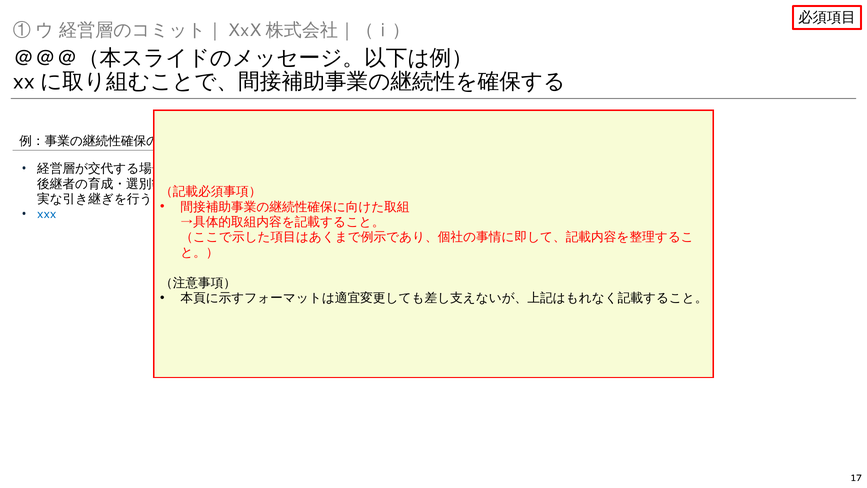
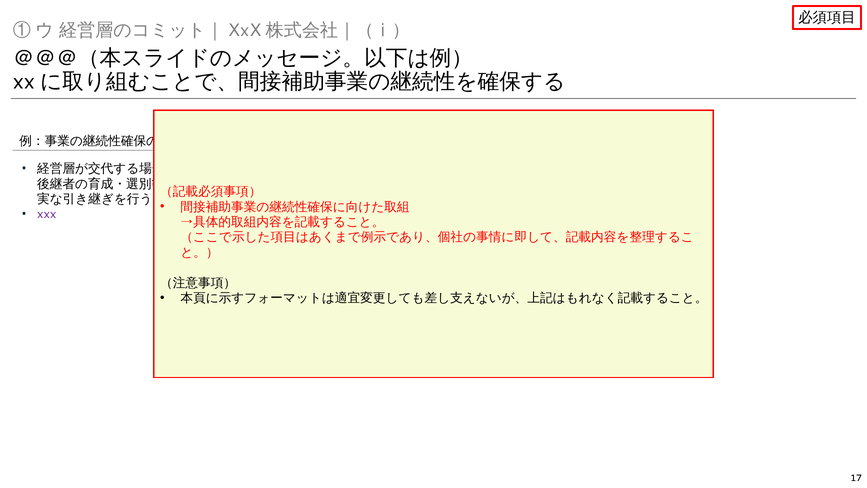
xxx colour: blue -> purple
